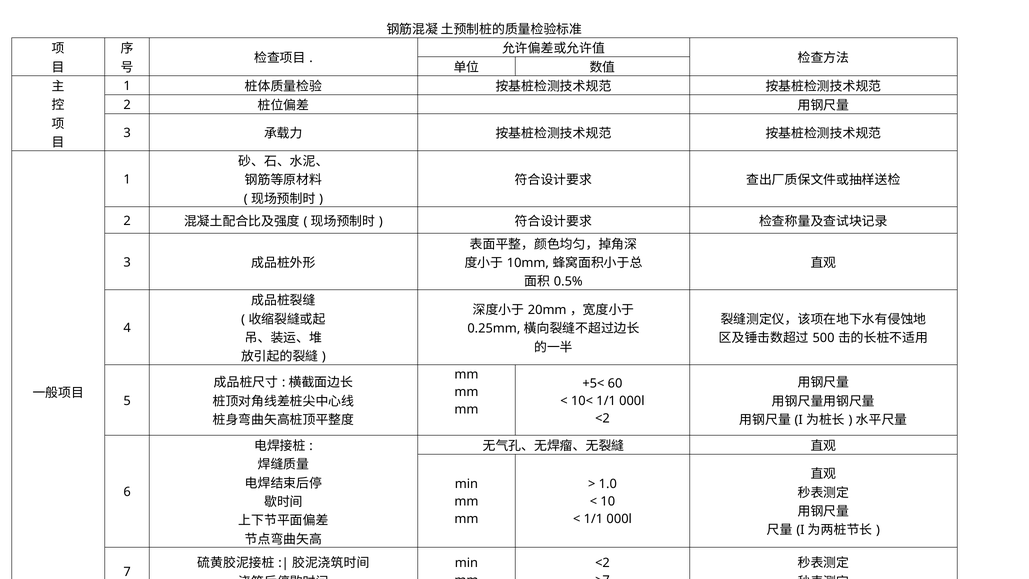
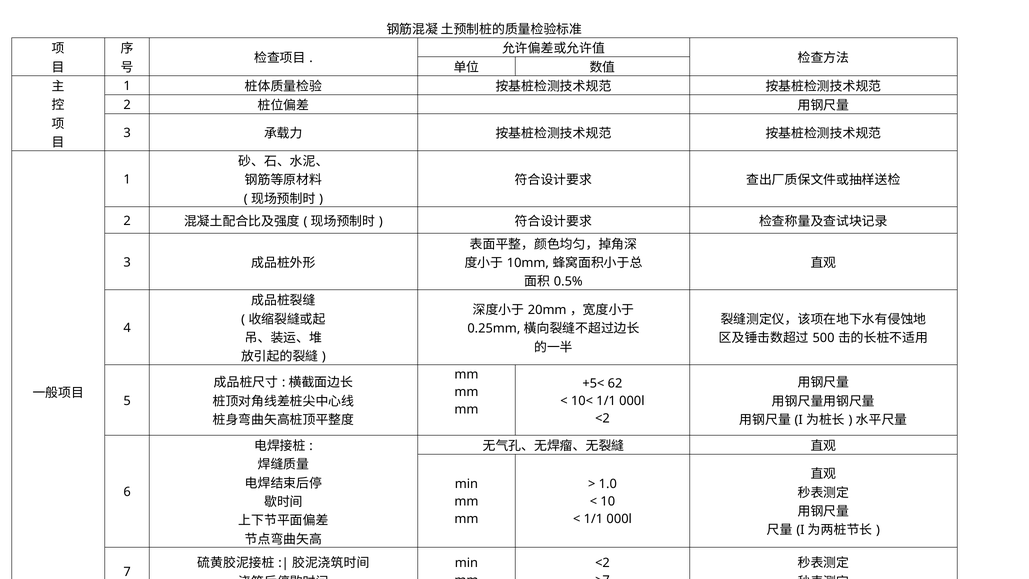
60: 60 -> 62
